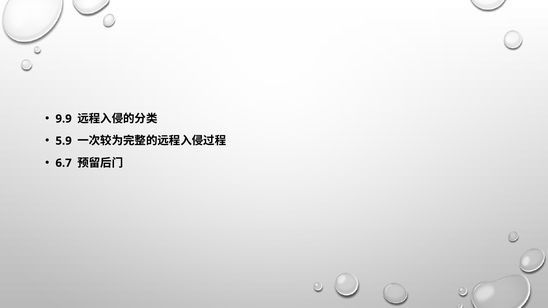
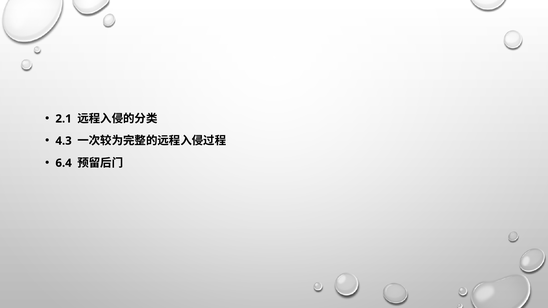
9.9: 9.9 -> 2.1
5.9: 5.9 -> 4.3
6.7: 6.7 -> 6.4
